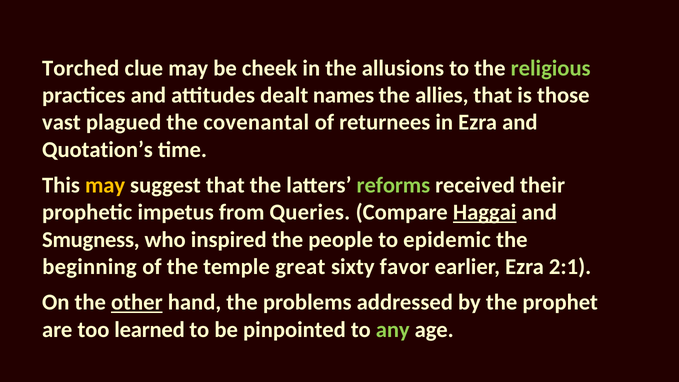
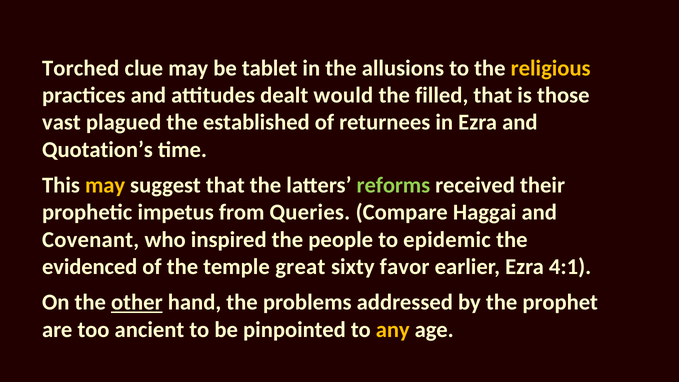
cheek: cheek -> tablet
religious colour: light green -> yellow
names: names -> would
allies: allies -> filled
covenantal: covenantal -> established
Haggai underline: present -> none
Smugness: Smugness -> Covenant
beginning: beginning -> evidenced
2:1: 2:1 -> 4:1
learned: learned -> ancient
any colour: light green -> yellow
